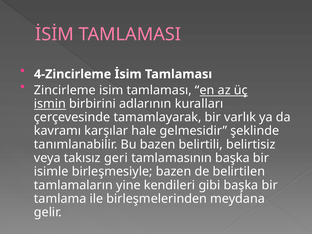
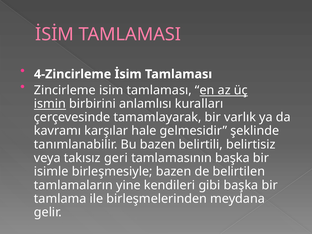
adlarının: adlarının -> anlamlısı
